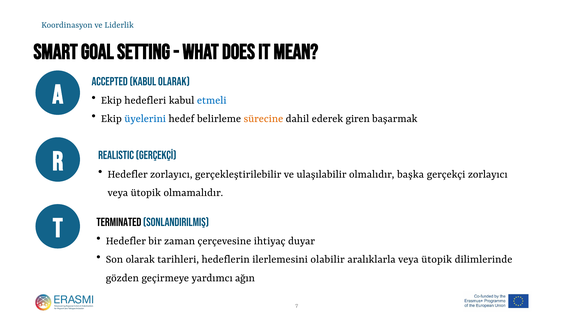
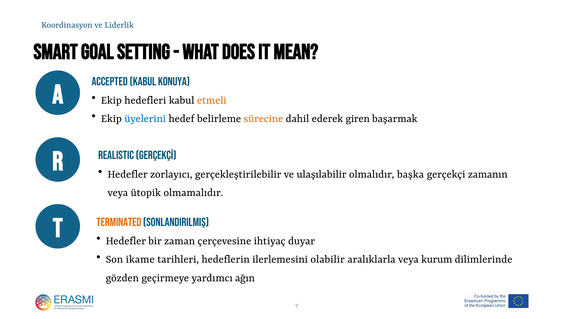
Kabul olarak: olarak -> konuya
etmeli colour: blue -> orange
gerçekçi zorlayıcı: zorlayıcı -> zamanın
Terminated colour: black -> orange
Son olarak: olarak -> ikame
aralıklarla veya ütopik: ütopik -> kurum
